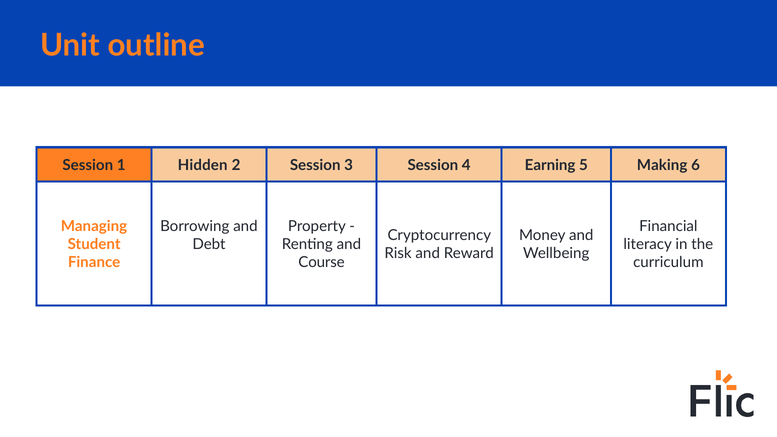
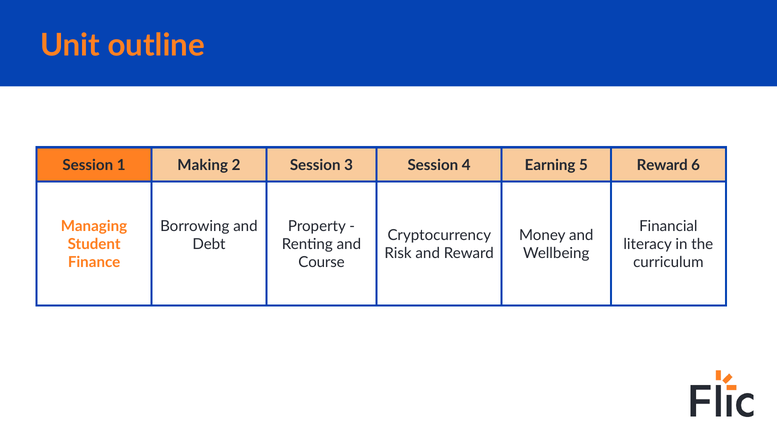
Hidden: Hidden -> Making
5 Making: Making -> Reward
